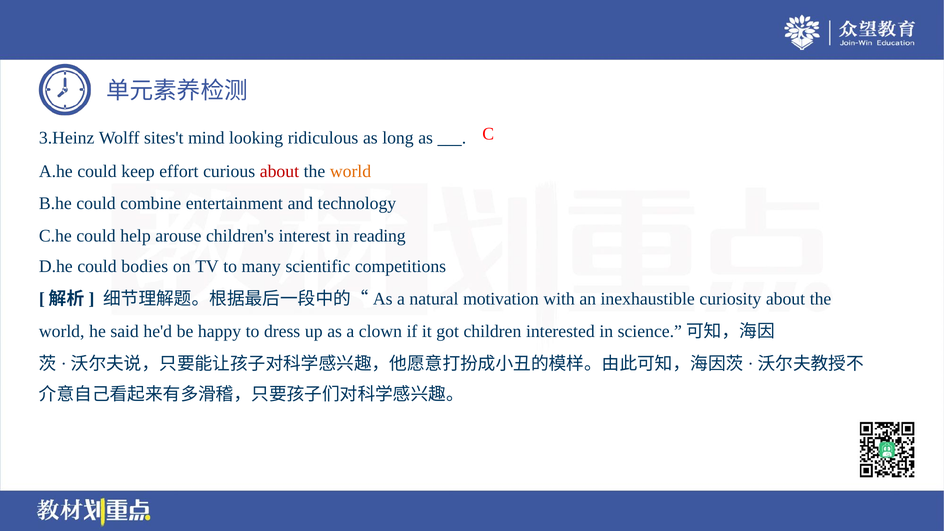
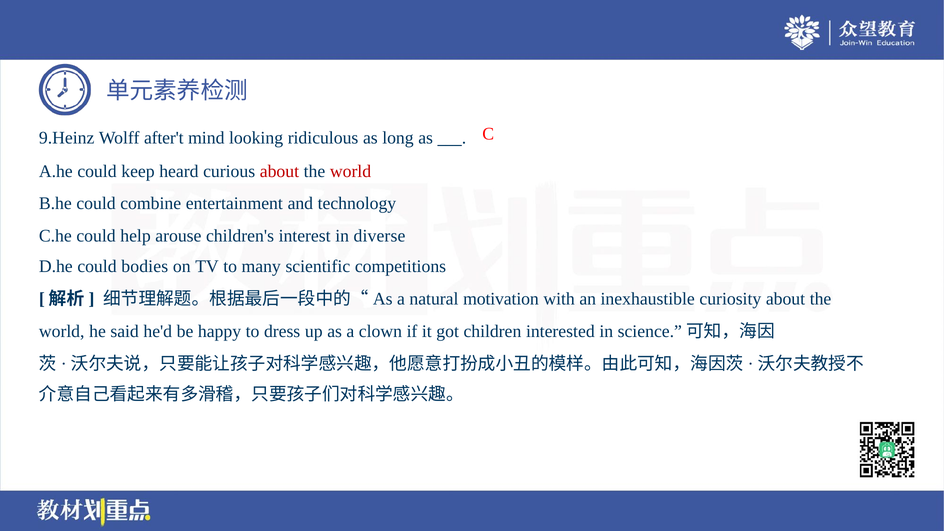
3.Heinz: 3.Heinz -> 9.Heinz
sites't: sites't -> after't
effort: effort -> heard
world at (351, 171) colour: orange -> red
reading: reading -> diverse
